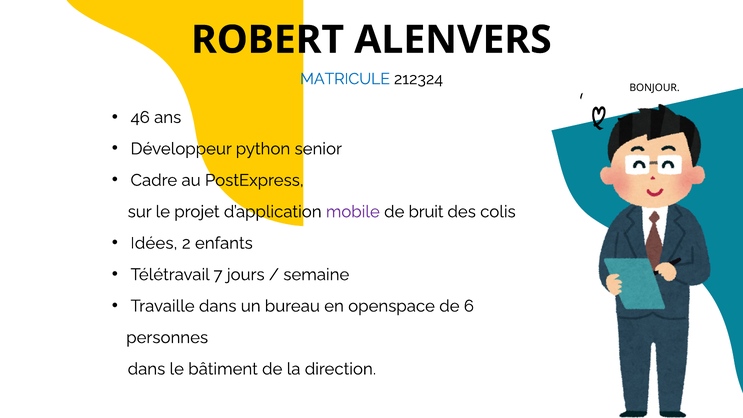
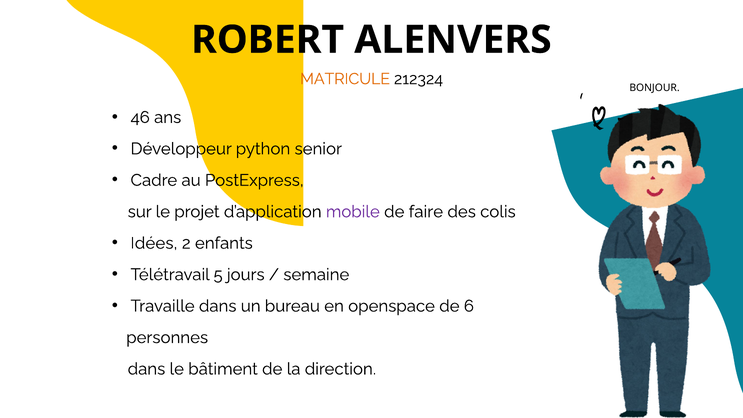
MATRICULE colour: blue -> orange
bruit: bruit -> faire
7: 7 -> 5
